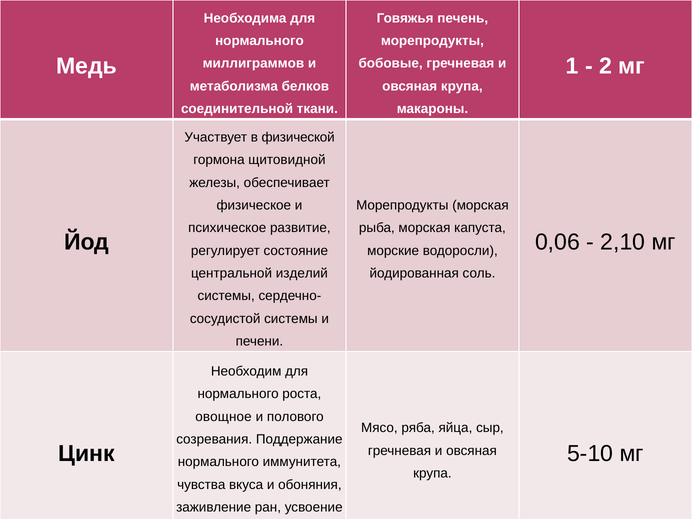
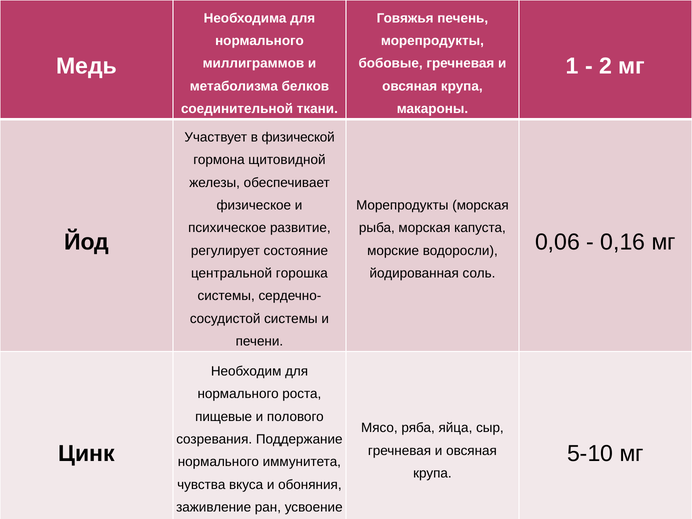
2,10: 2,10 -> 0,16
изделий: изделий -> горошка
овощное: овощное -> пищевые
